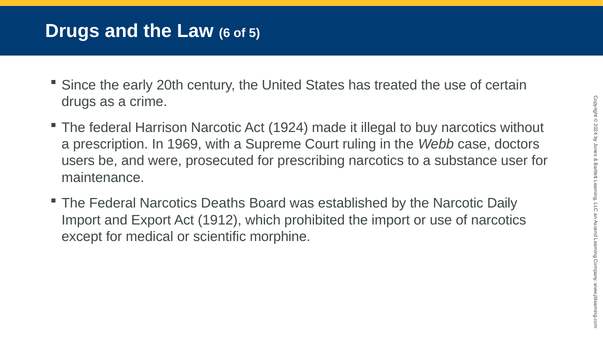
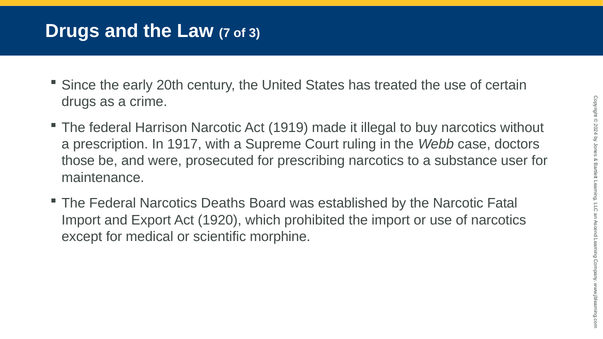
6: 6 -> 7
5: 5 -> 3
1924: 1924 -> 1919
1969: 1969 -> 1917
users: users -> those
Daily: Daily -> Fatal
1912: 1912 -> 1920
